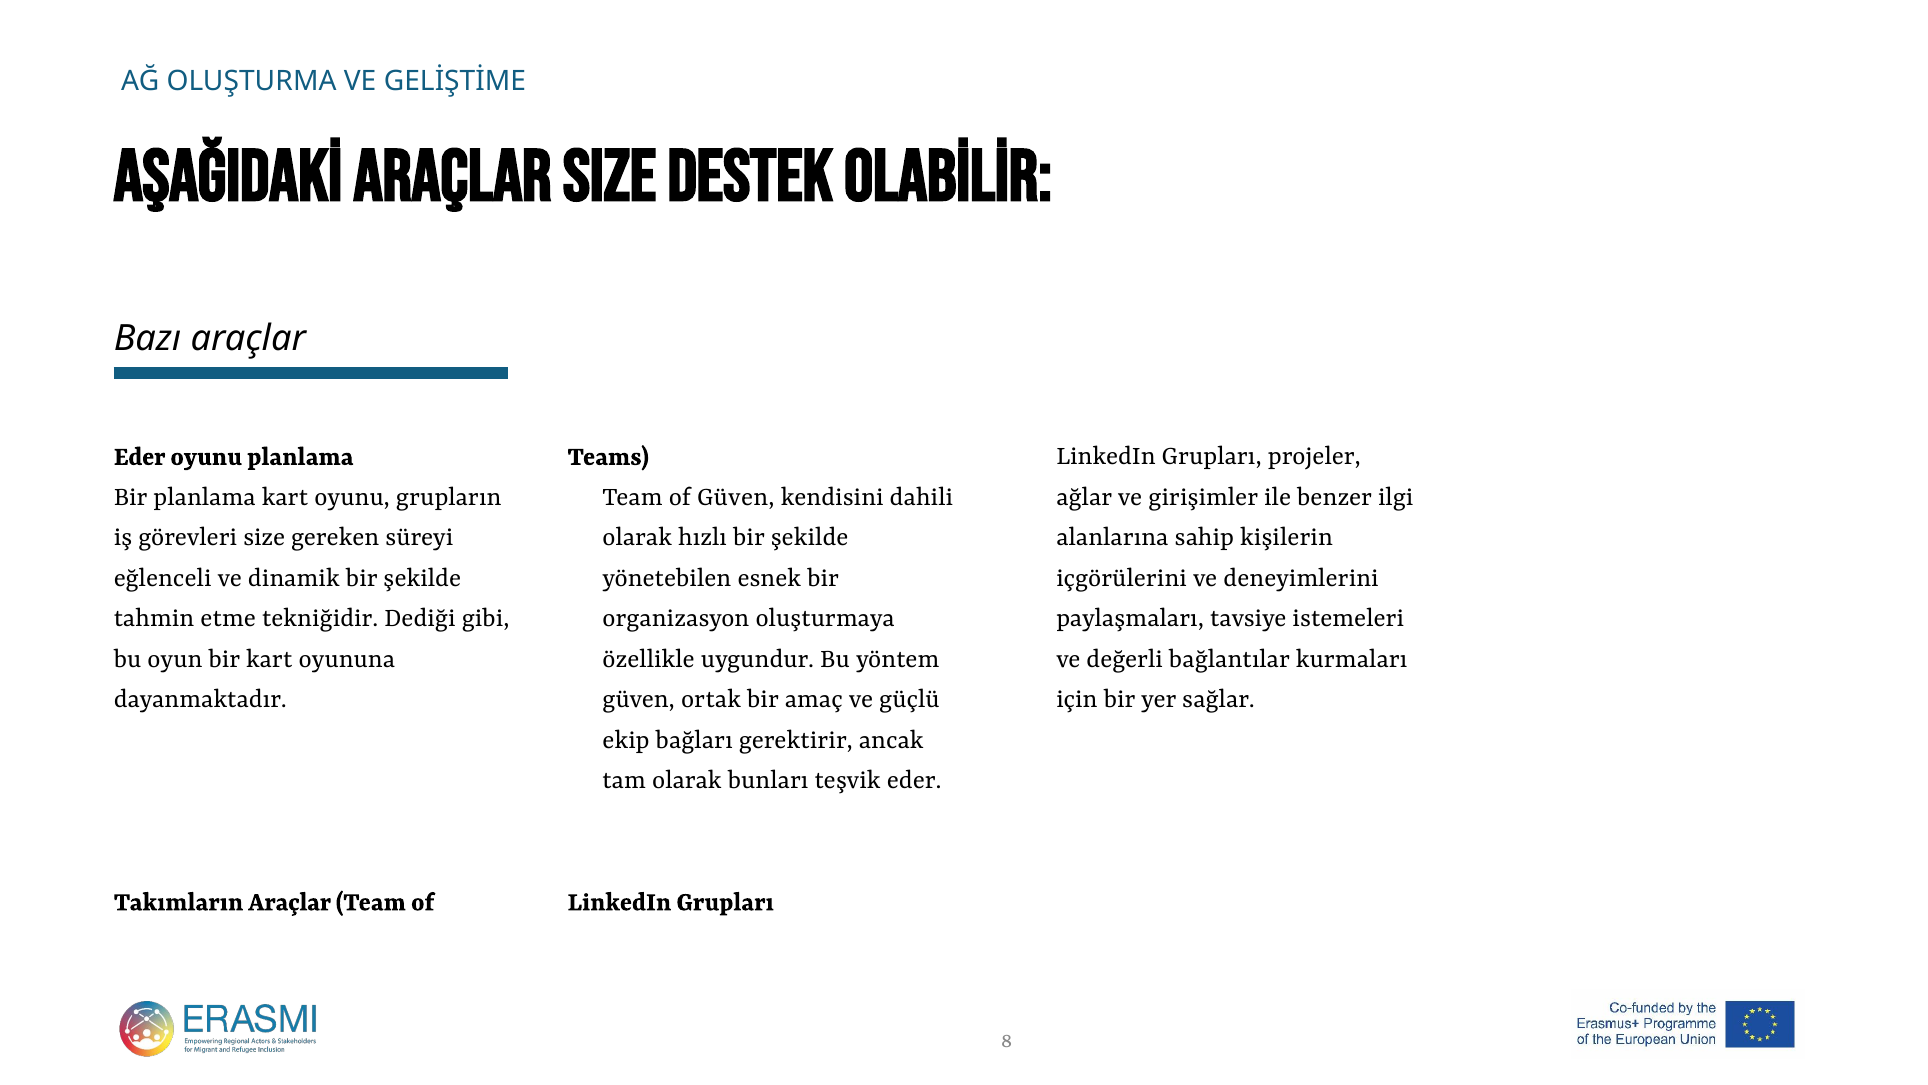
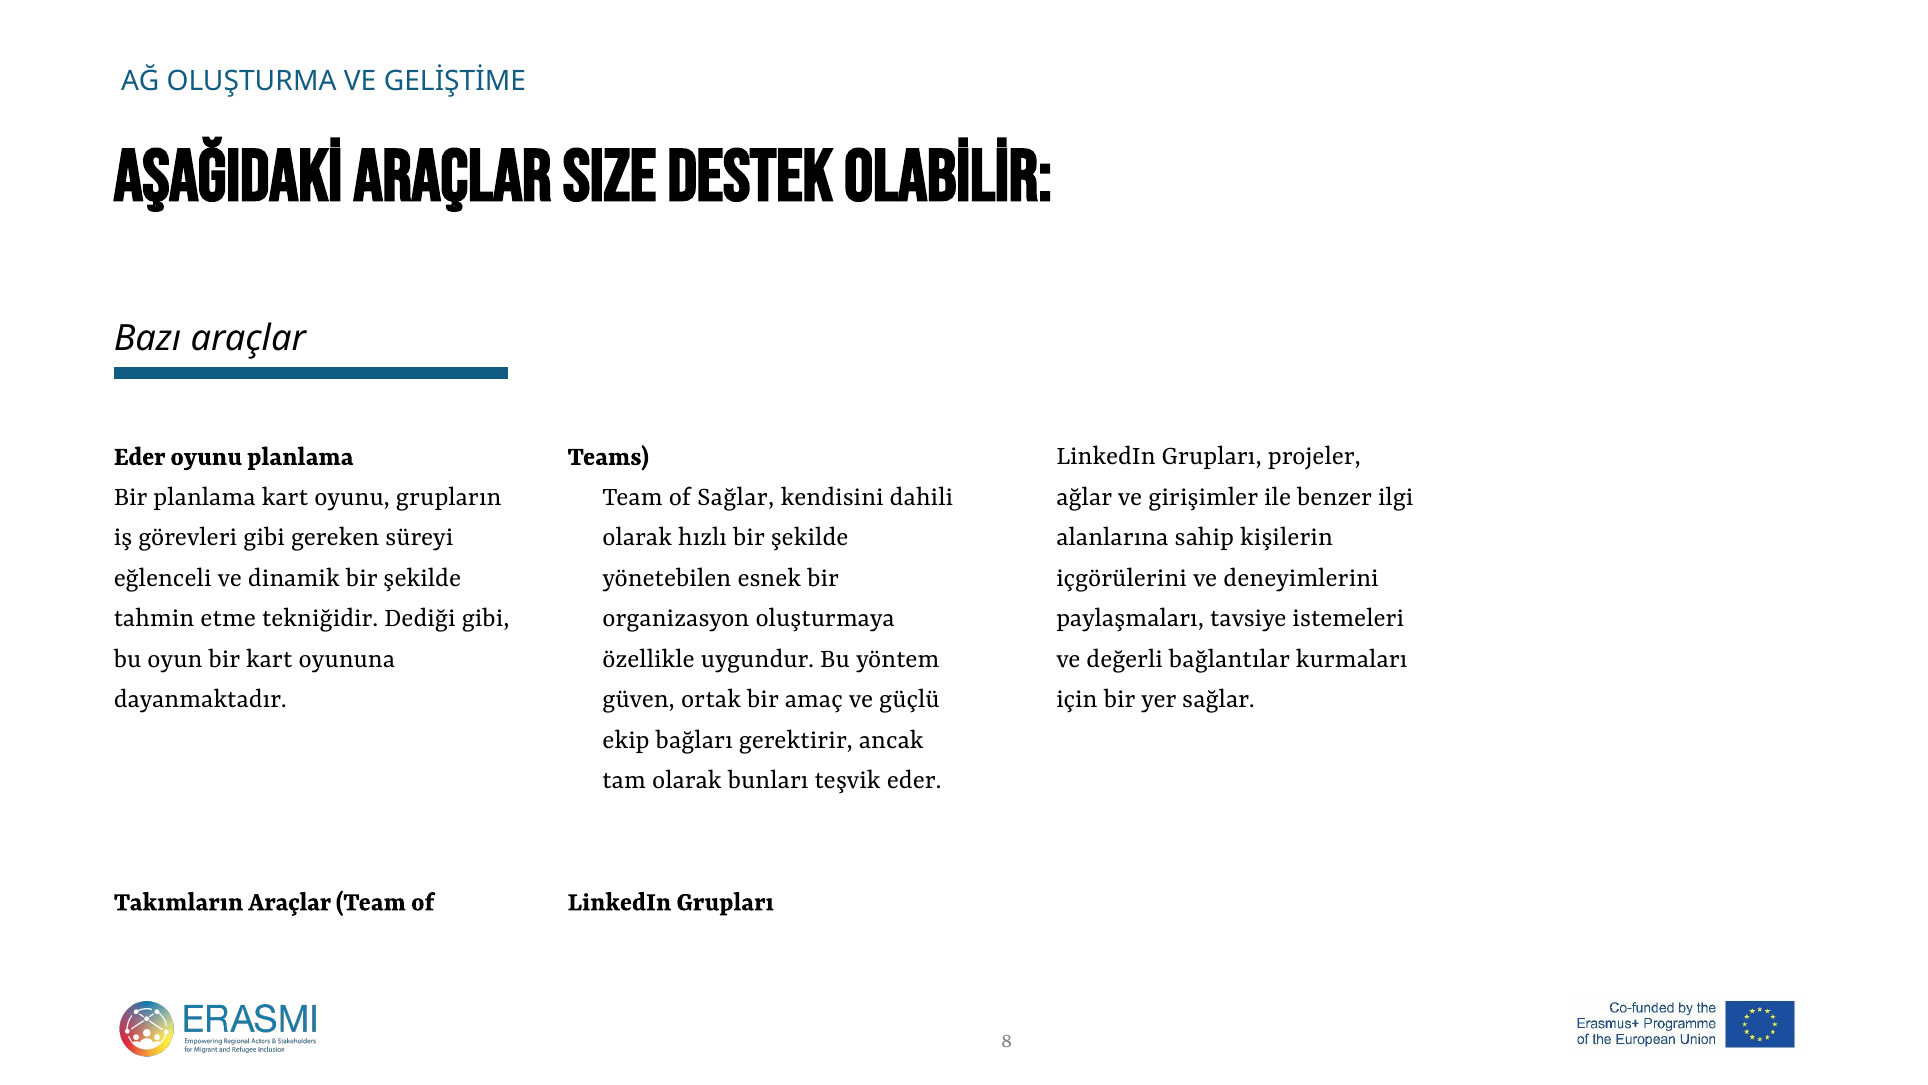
of Güven: Güven -> Sağlar
görevleri size: size -> gibi
